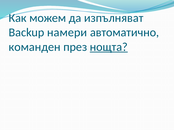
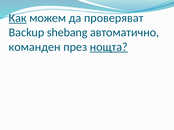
Как underline: none -> present
изпълняват: изпълняват -> проверяват
намери: намери -> shebang
